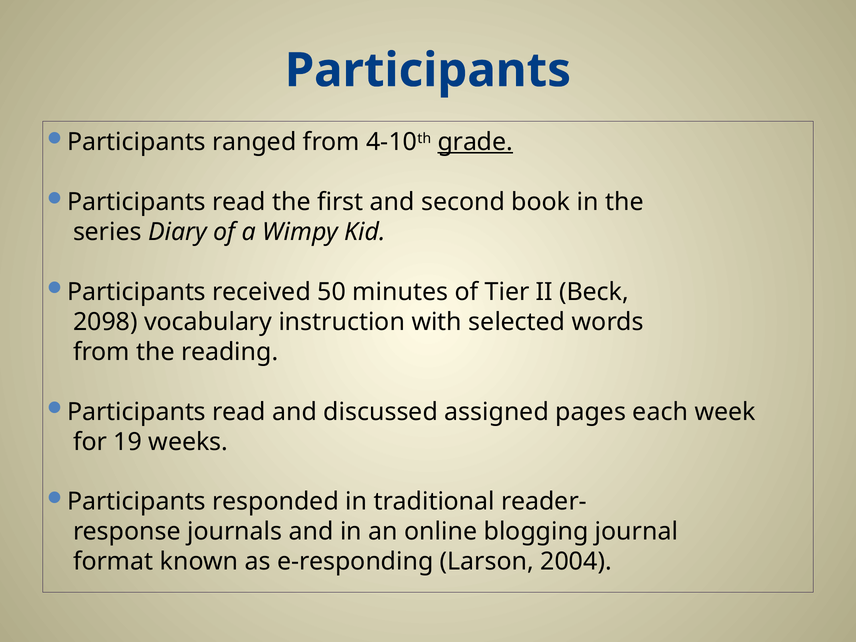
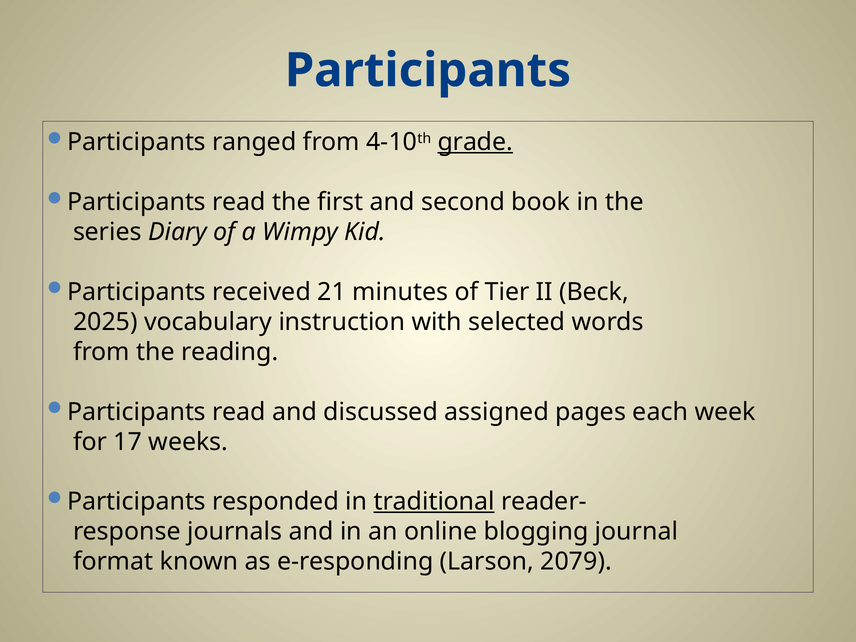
50: 50 -> 21
2098: 2098 -> 2025
19: 19 -> 17
traditional underline: none -> present
2004: 2004 -> 2079
